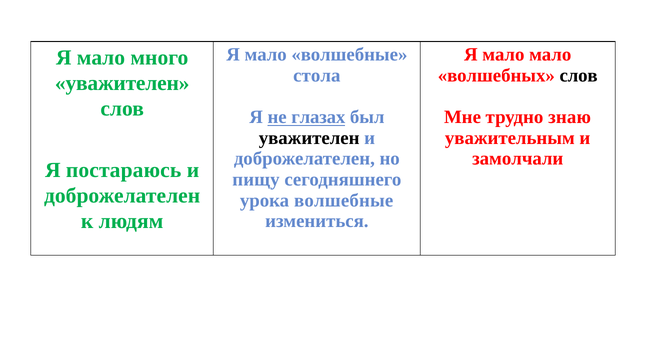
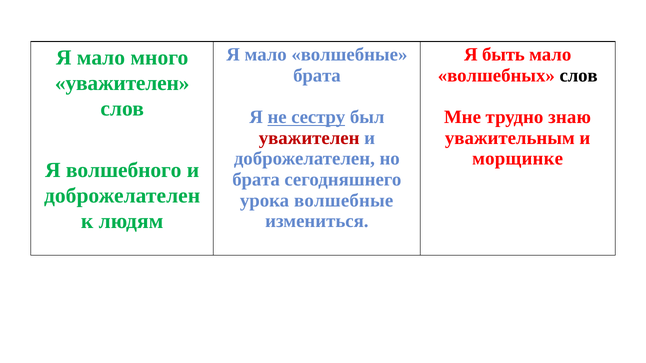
мало at (503, 55): мало -> быть
стола at (317, 75): стола -> брата
глазах: глазах -> сестру
уважителен at (309, 138) colour: black -> red
замолчали: замолчали -> морщинке
постараюсь: постараюсь -> волшебного
пищу at (256, 180): пищу -> брата
